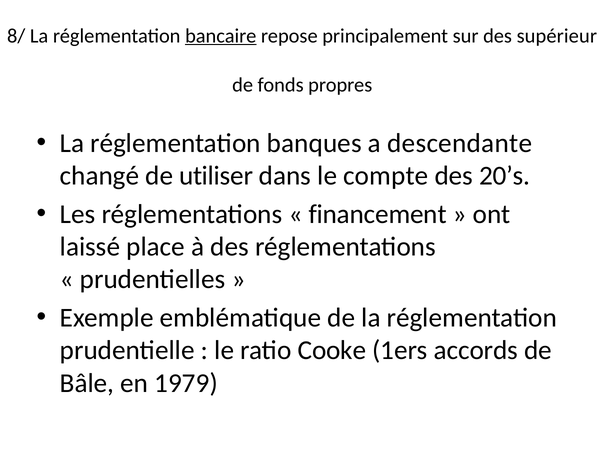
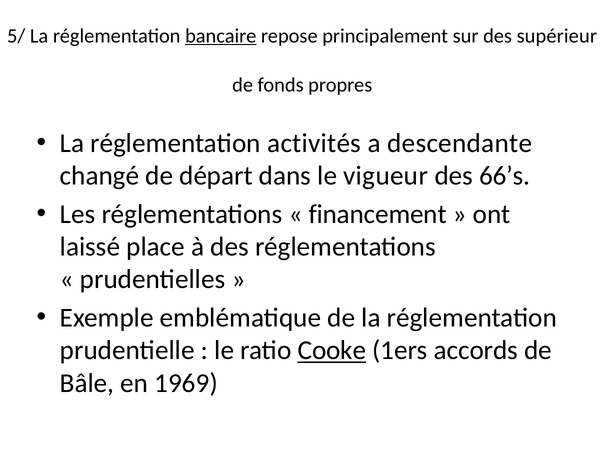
8/: 8/ -> 5/
banques: banques -> activités
utiliser: utiliser -> départ
compte: compte -> vigueur
20’s: 20’s -> 66’s
Cooke underline: none -> present
1979: 1979 -> 1969
